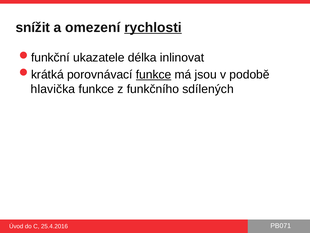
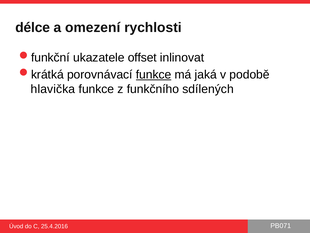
snížit: snížit -> délce
rychlosti underline: present -> none
délka: délka -> offset
jsou: jsou -> jaká
